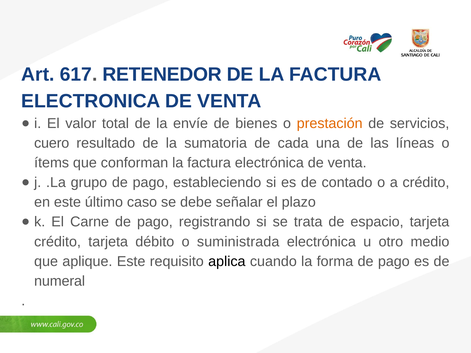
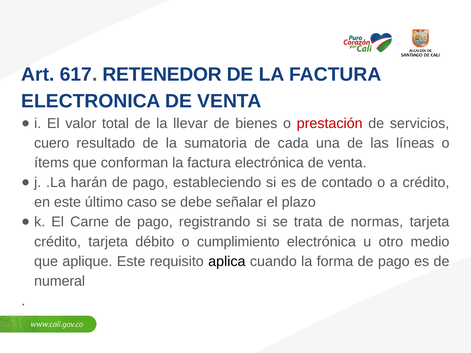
envíe: envíe -> llevar
prestación colour: orange -> red
grupo: grupo -> harán
espacio: espacio -> normas
suministrada: suministrada -> cumplimiento
